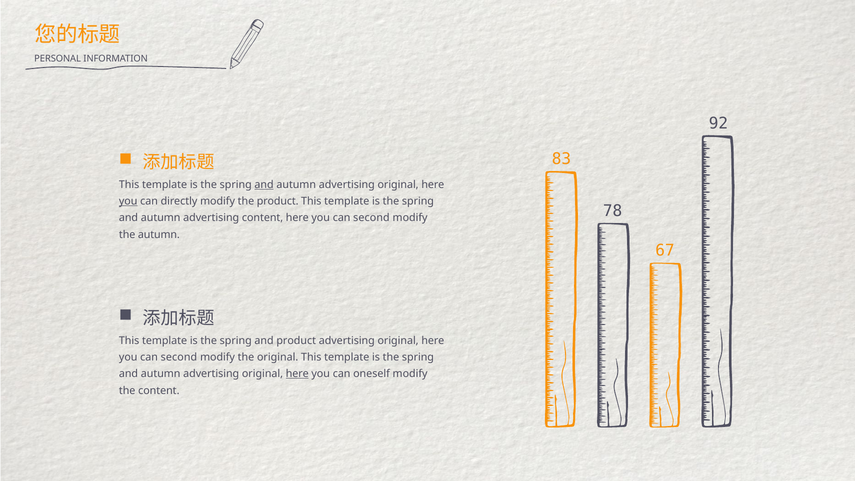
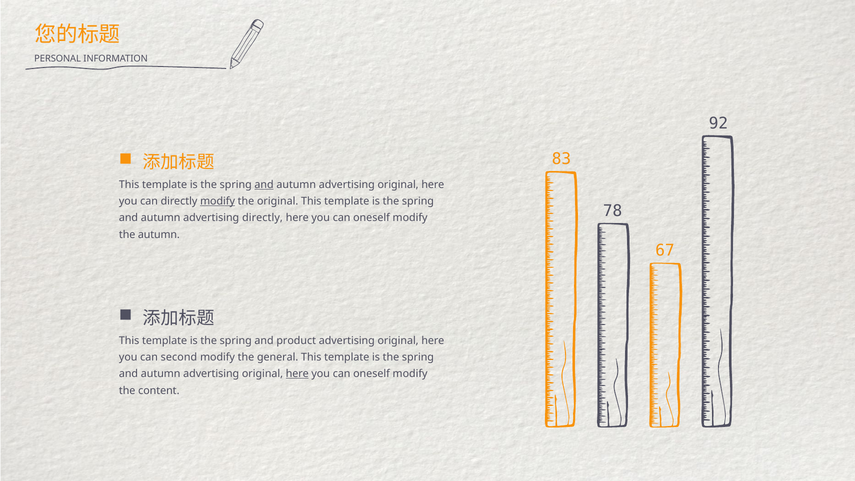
you at (128, 201) underline: present -> none
modify at (218, 201) underline: none -> present
the product: product -> original
advertising content: content -> directly
second at (371, 218): second -> oneself
the original: original -> general
